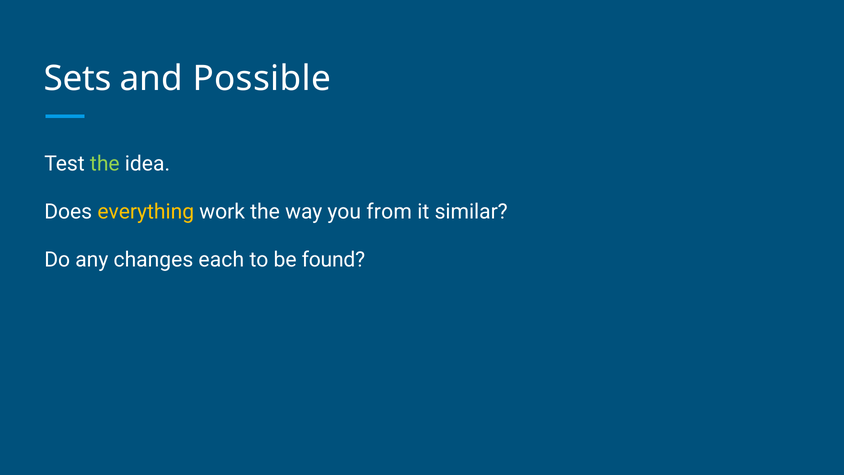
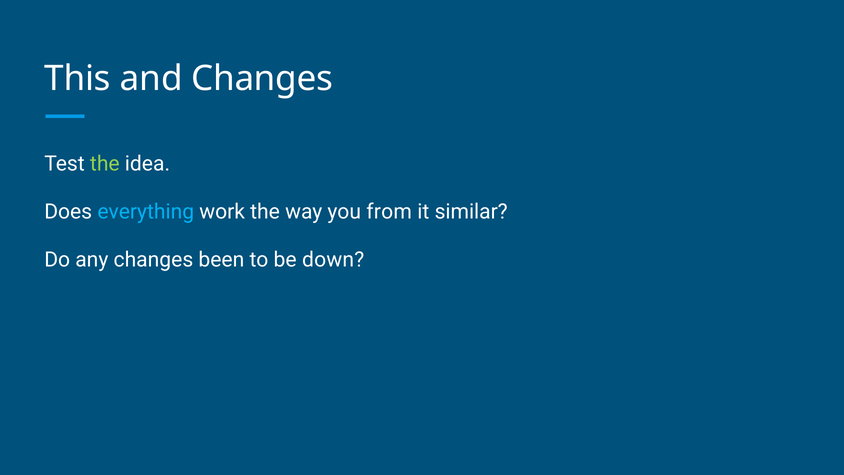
Sets: Sets -> This
and Possible: Possible -> Changes
everything colour: yellow -> light blue
each: each -> been
found: found -> down
